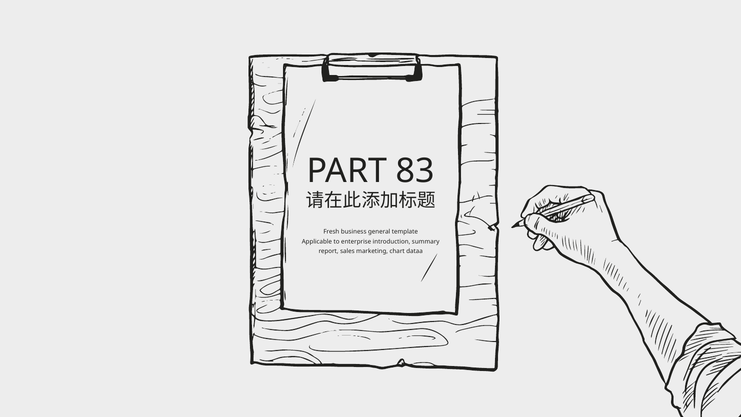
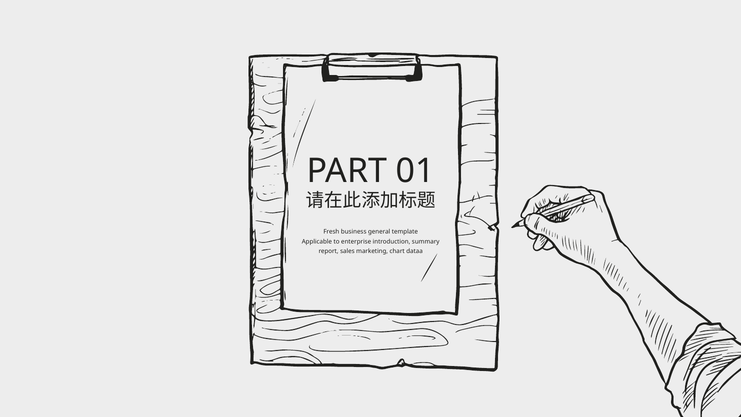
83: 83 -> 01
